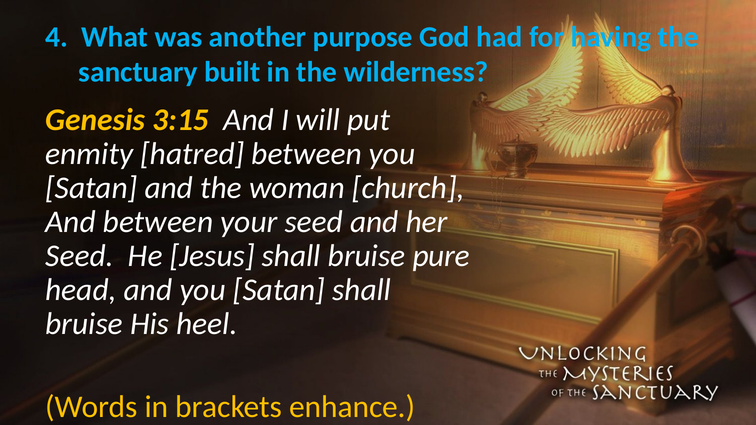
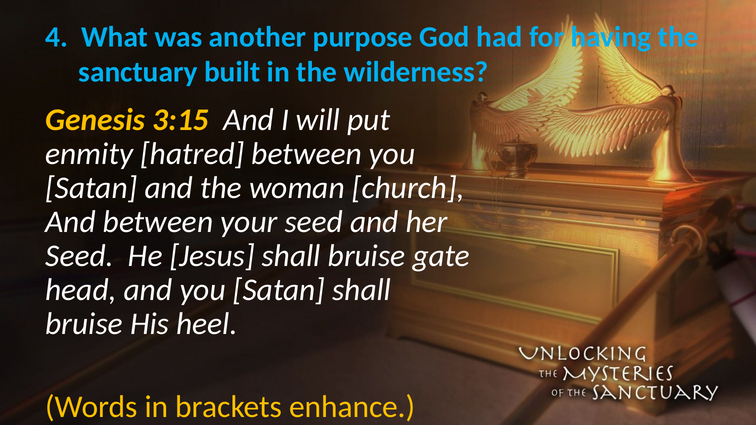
pure: pure -> gate
